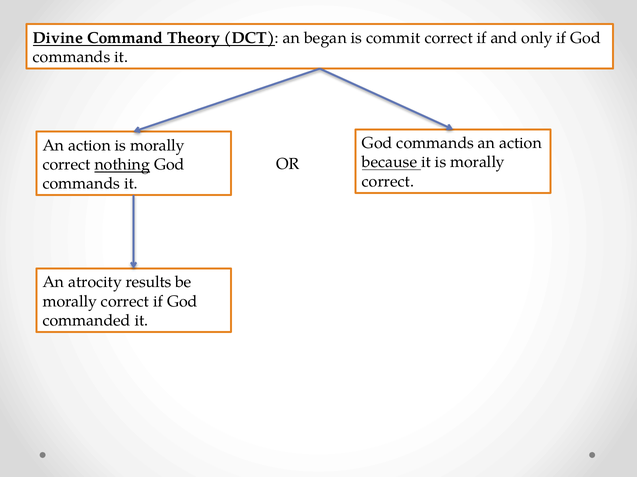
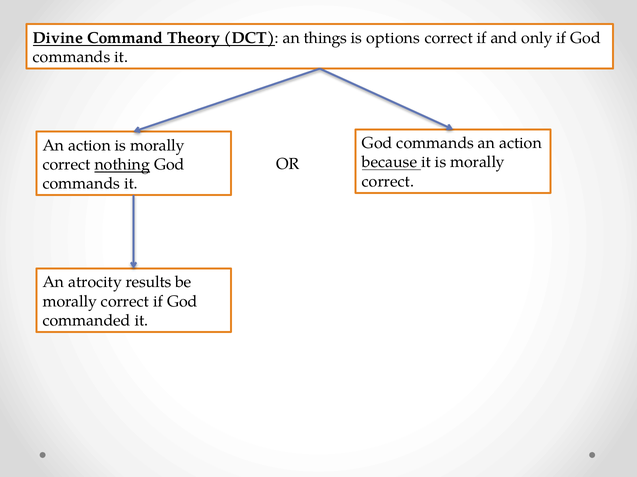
began: began -> things
commit: commit -> options
